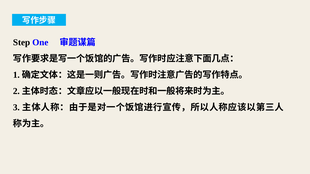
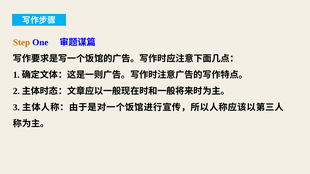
Step colour: black -> orange
